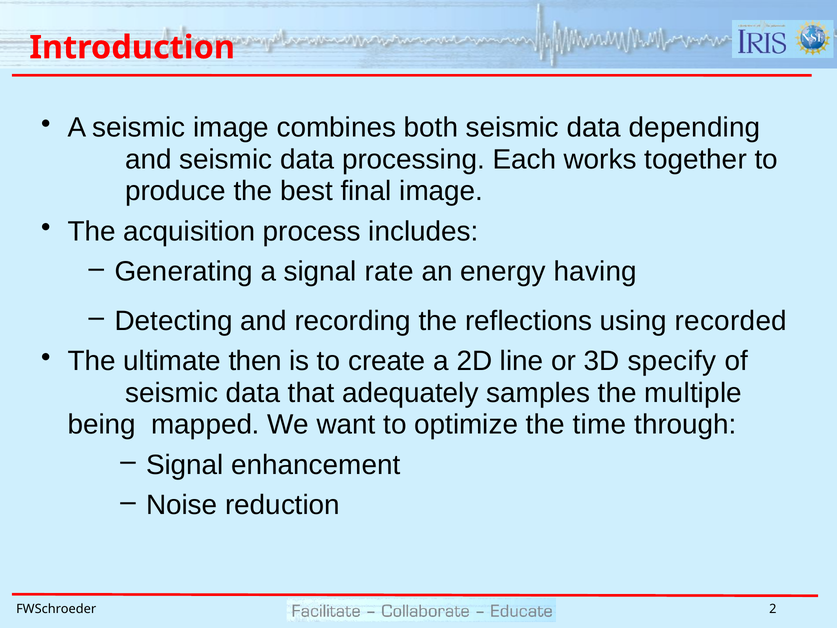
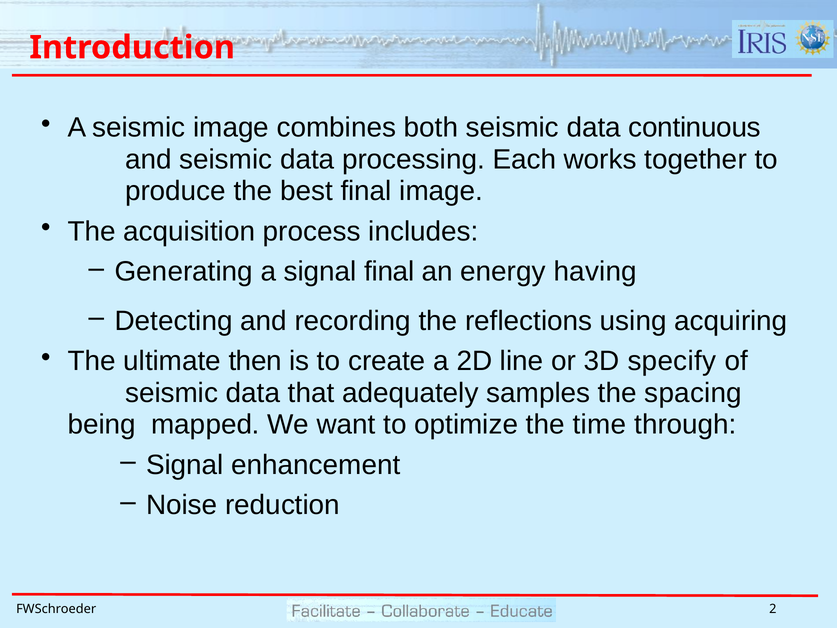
depending: depending -> continuous
signal rate: rate -> final
recorded: recorded -> acquiring
multiple: multiple -> spacing
